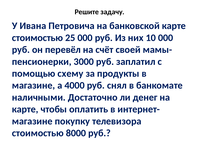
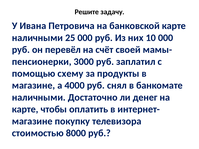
стоимостью at (37, 38): стоимостью -> наличными
